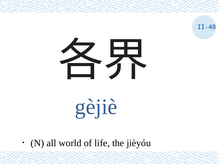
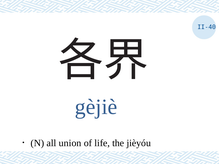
world: world -> union
